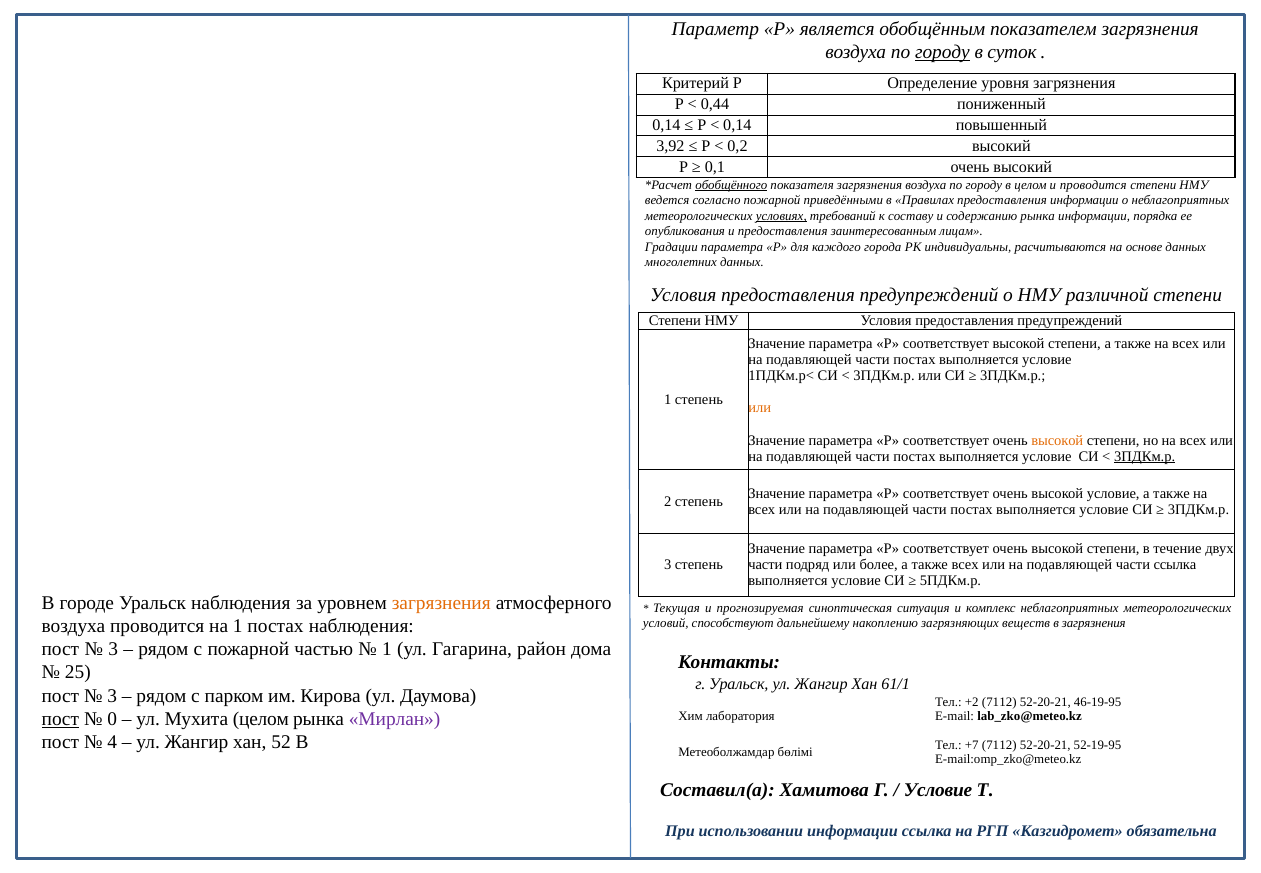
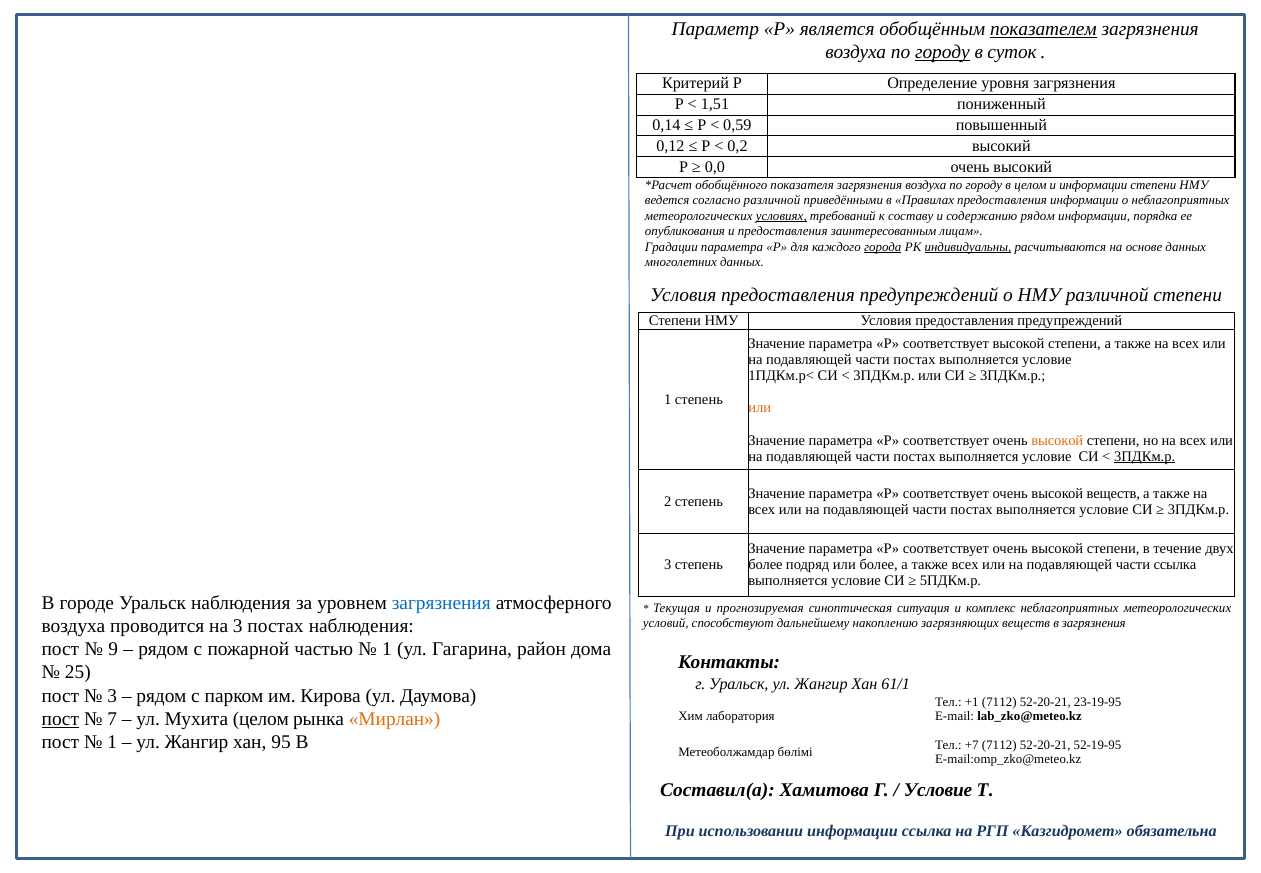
показателем underline: none -> present
0,44: 0,44 -> 1,51
0,14 at (737, 125): 0,14 -> 0,59
3,92: 3,92 -> 0,12
0,1: 0,1 -> 0,0
обобщённого underline: present -> none
и проводится: проводится -> информации
согласно пожарной: пожарной -> различной
содержанию рынка: рынка -> рядом
города underline: none -> present
индивидуальны underline: none -> present
высокой условие: условие -> веществ
части at (765, 565): части -> более
загрязнения at (441, 603) colour: orange -> blue
на 1: 1 -> 3
3 at (113, 649): 3 -> 9
+2: +2 -> +1
46-19-95: 46-19-95 -> 23-19-95
0: 0 -> 7
Мирлан colour: purple -> orange
4 at (112, 742): 4 -> 1
52: 52 -> 95
